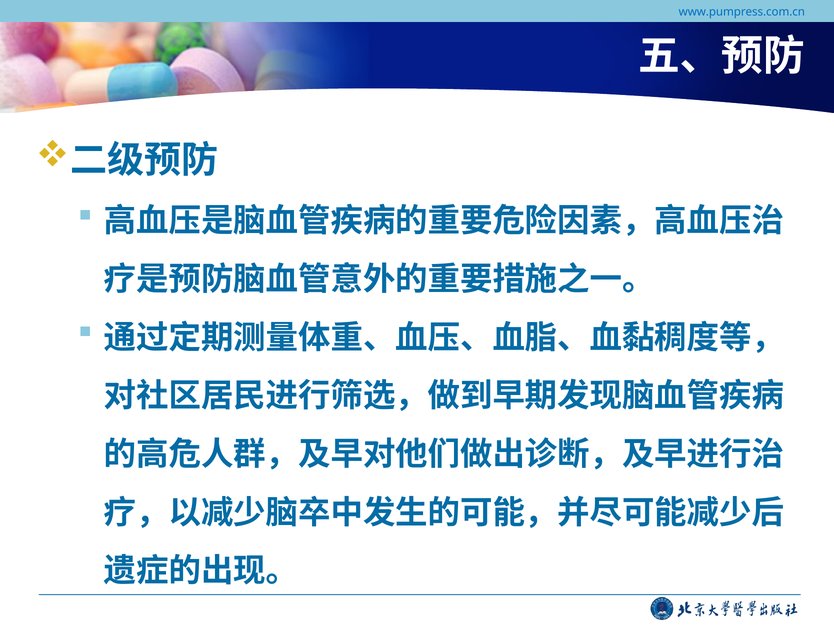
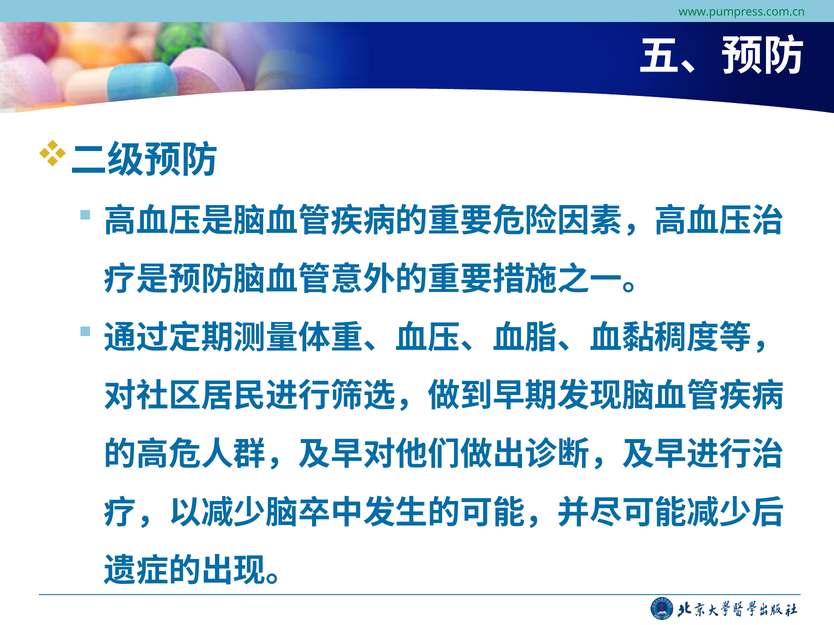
www.pumpress.com.cn colour: blue -> green
